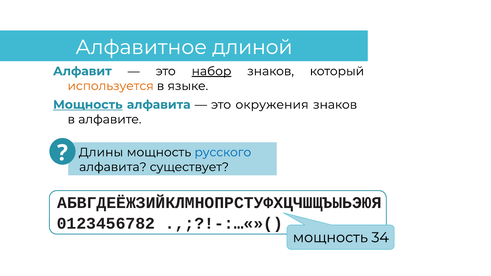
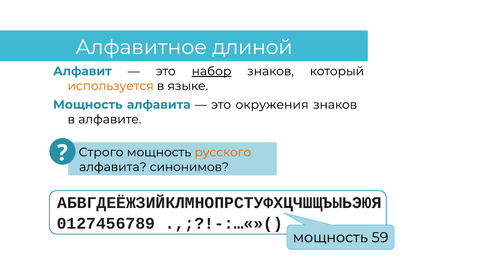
Мощность at (88, 105) underline: present -> none
Длины: Длины -> Строго
русского colour: blue -> orange
существует: существует -> синонимов
0123456782: 0123456782 -> 0127456789
34: 34 -> 59
